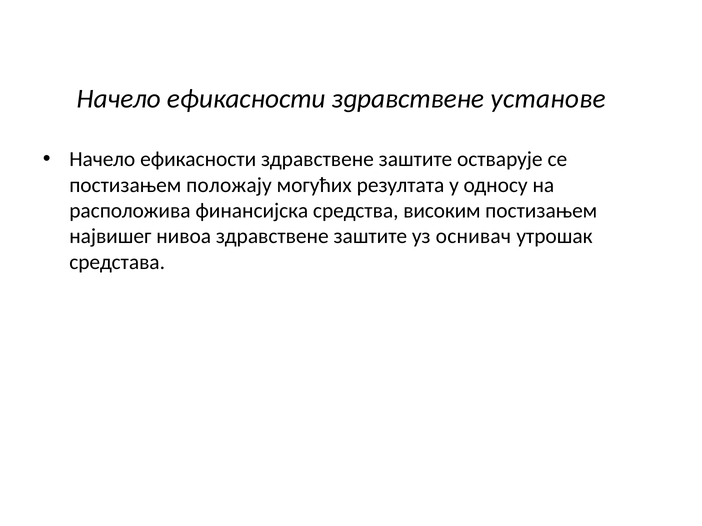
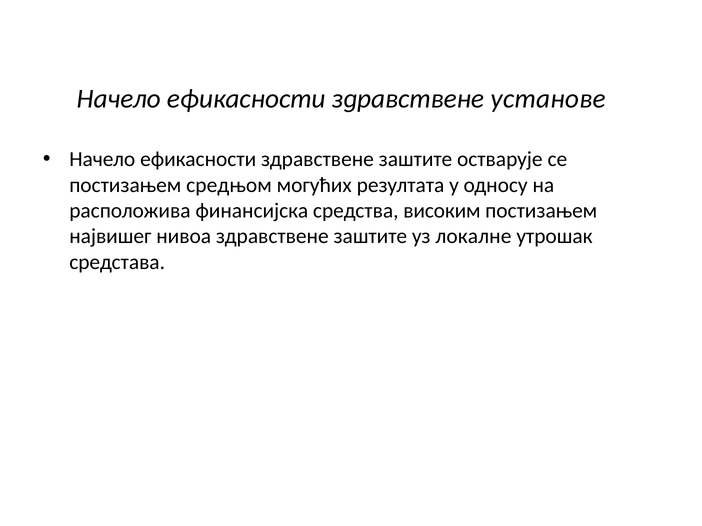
положају: положају -> средњом
оснивач: оснивач -> локалне
